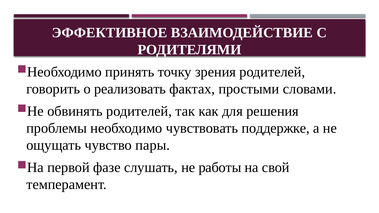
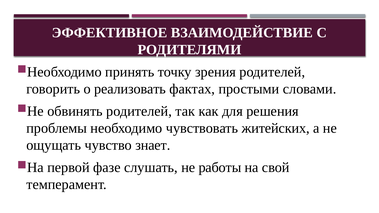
поддержке: поддержке -> житейских
пары: пары -> знает
